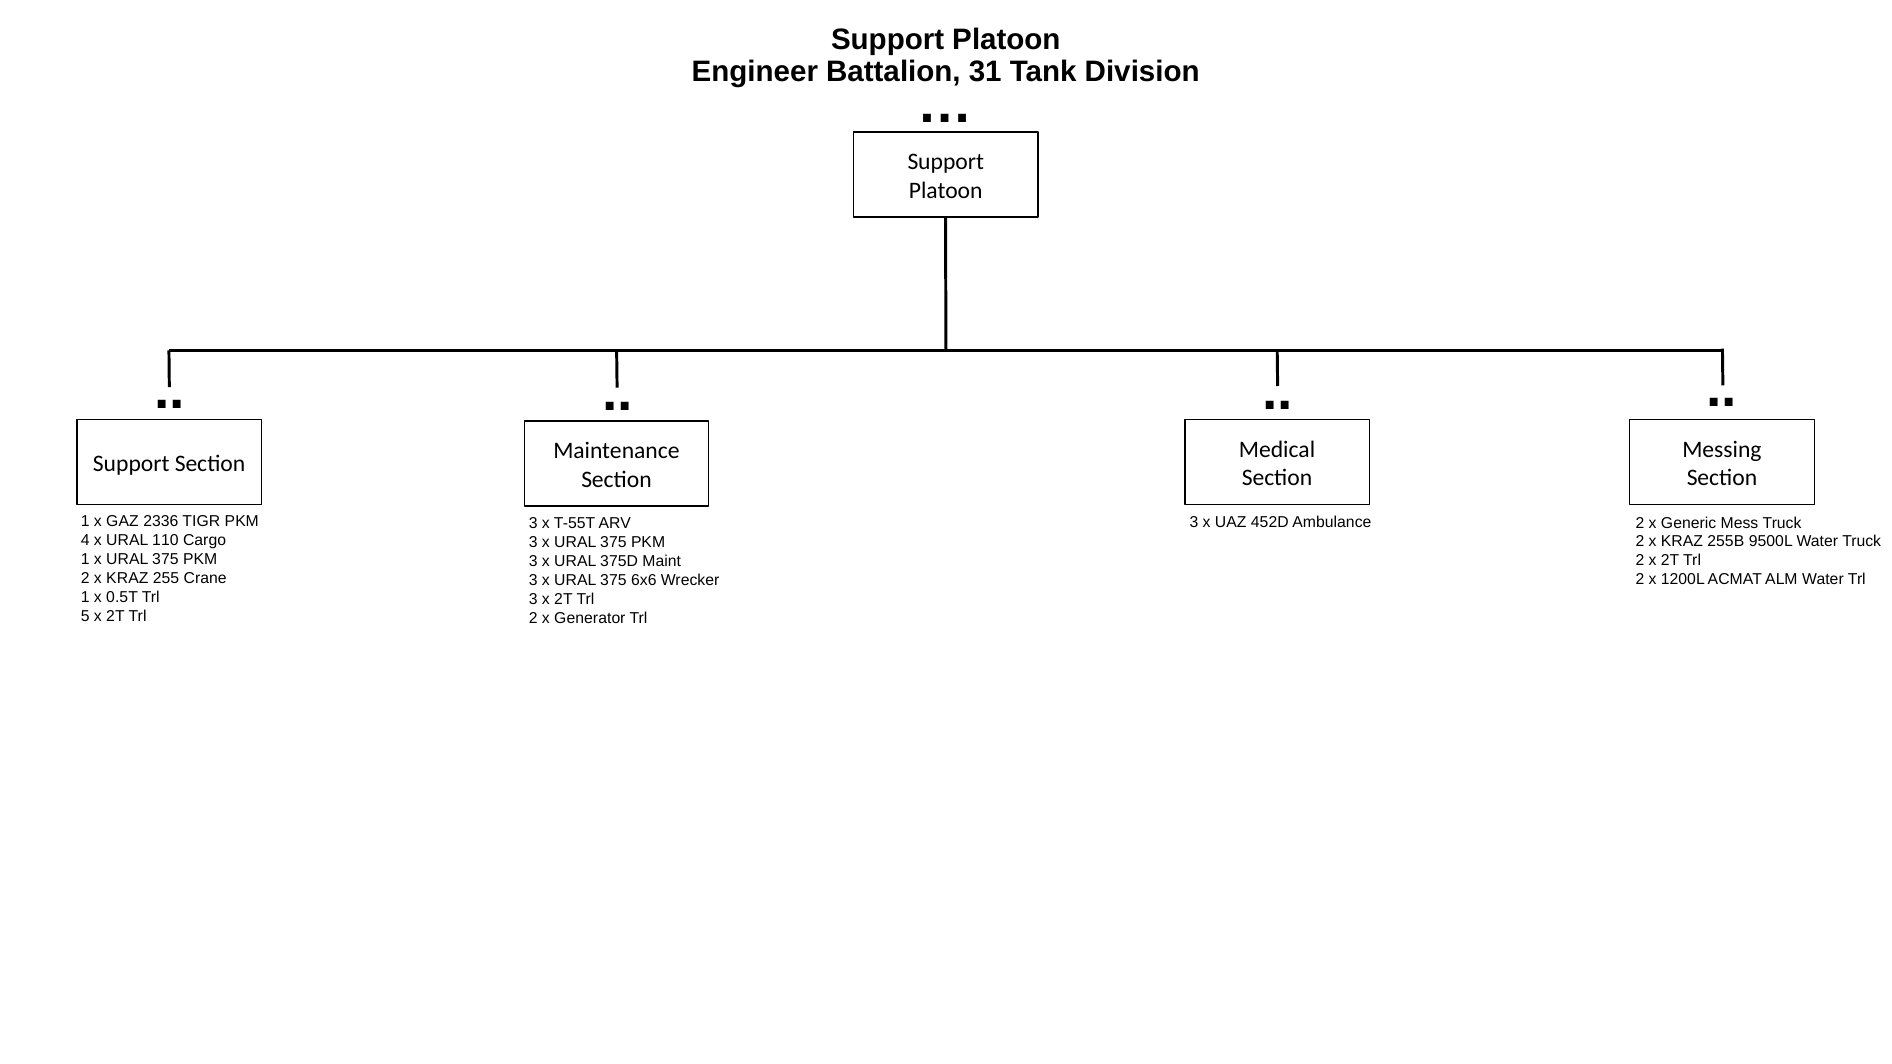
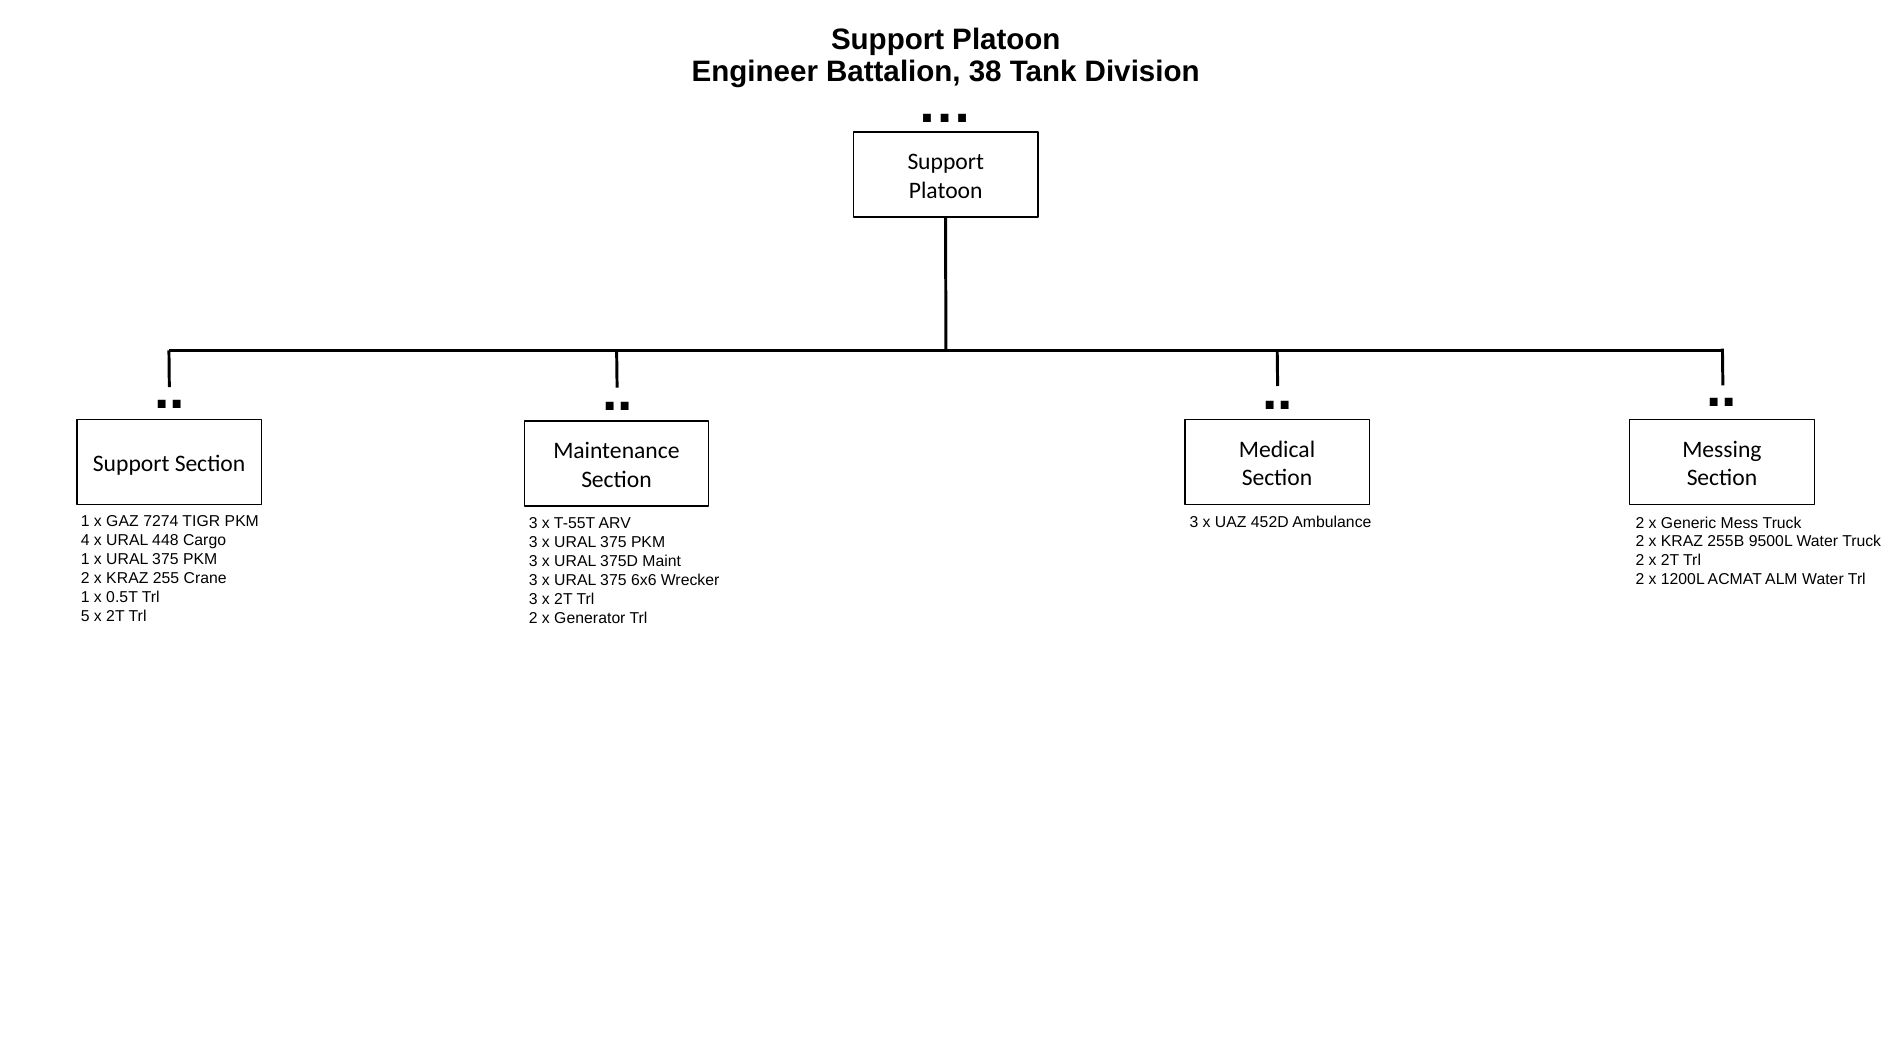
31: 31 -> 38
2336: 2336 -> 7274
110: 110 -> 448
